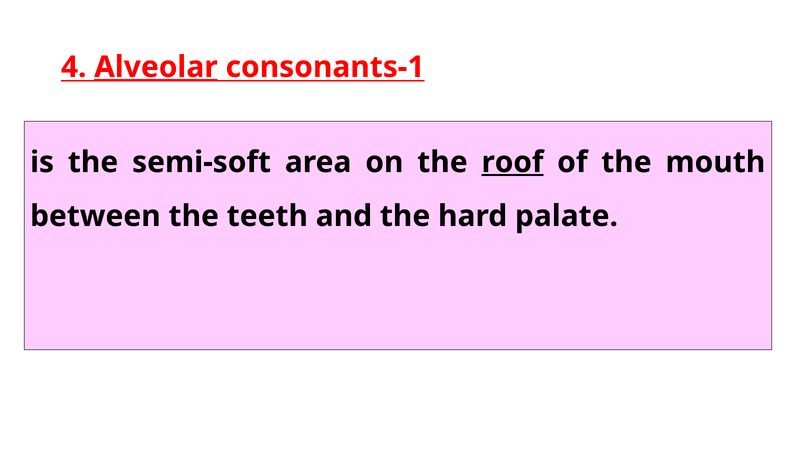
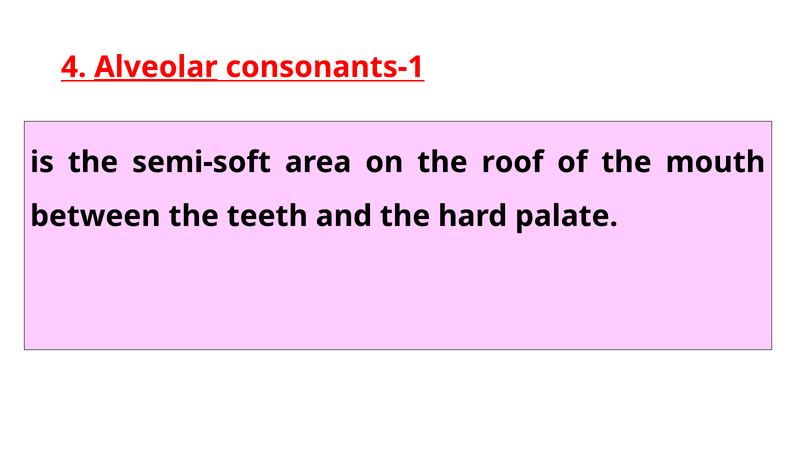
roof underline: present -> none
